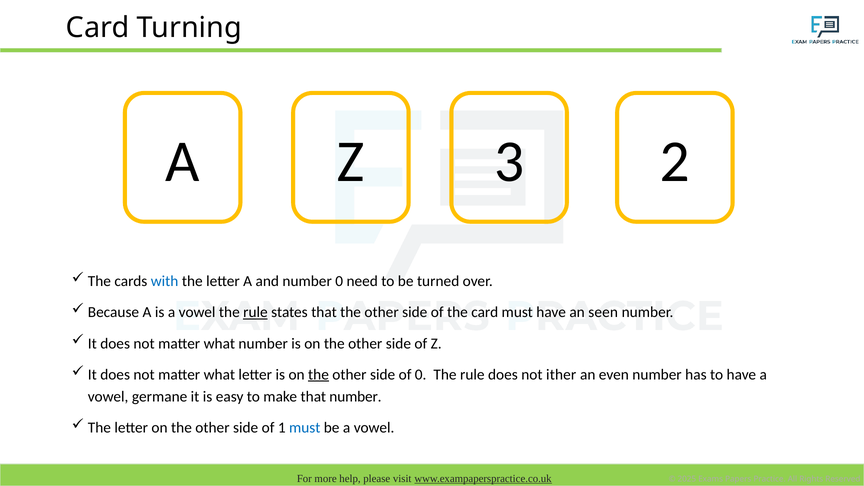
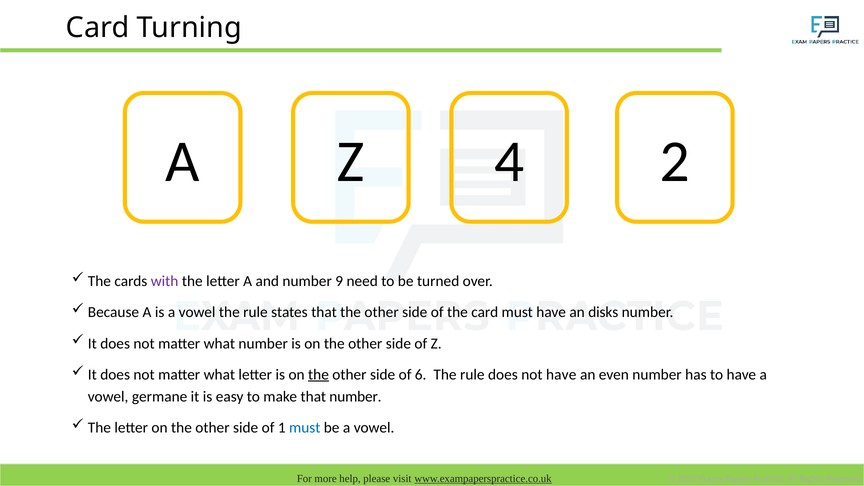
3: 3 -> 4
with colour: blue -> purple
number 0: 0 -> 9
rule at (255, 312) underline: present -> none
seen: seen -> disks
of 0: 0 -> 6
not ither: ither -> have
